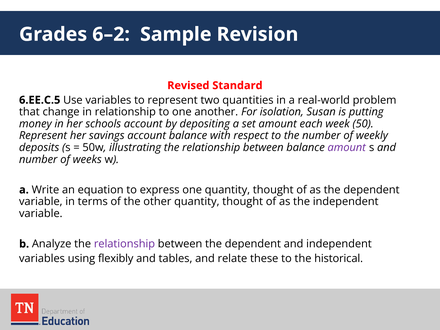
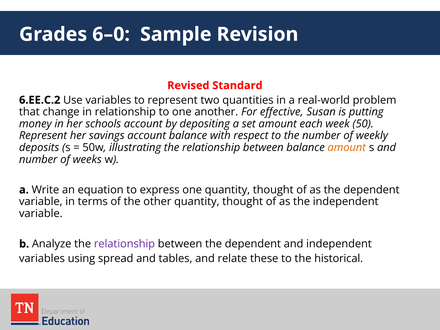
6–2: 6–2 -> 6–0
6.EE.C.5: 6.EE.C.5 -> 6.EE.C.2
isolation: isolation -> effective
amount at (347, 148) colour: purple -> orange
flexibly: flexibly -> spread
